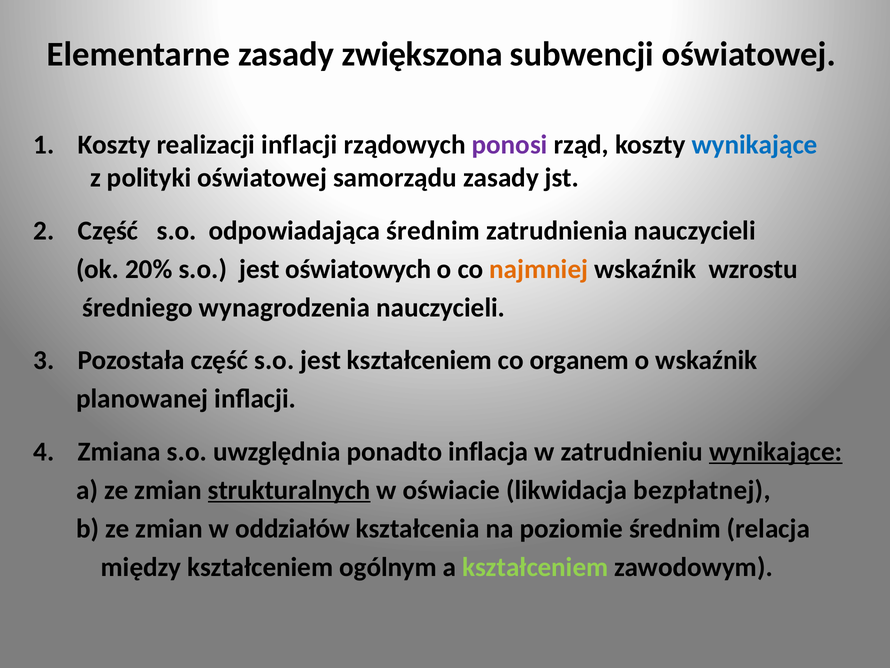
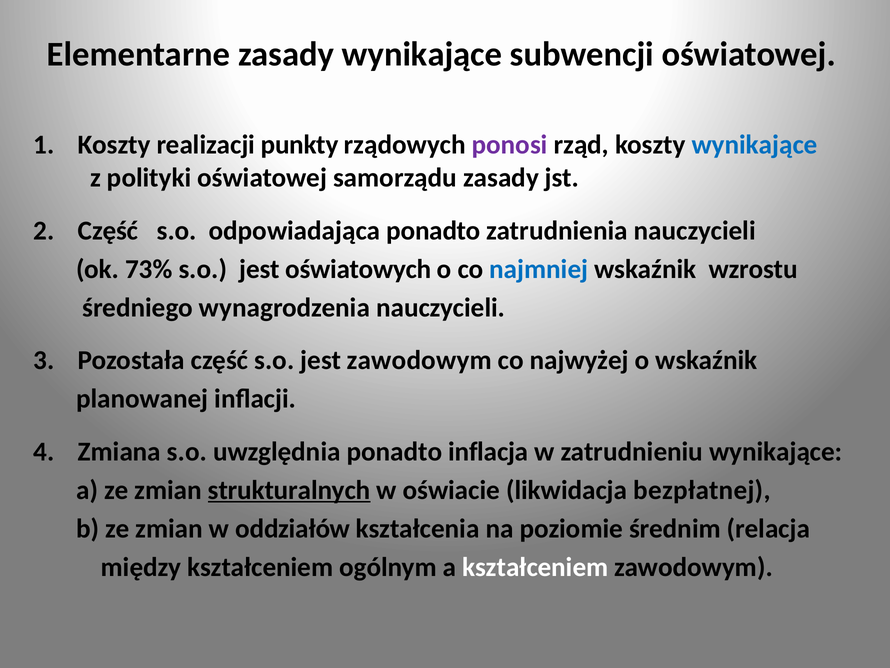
zasady zwiększona: zwiększona -> wynikające
realizacji inflacji: inflacji -> punkty
odpowiadająca średnim: średnim -> ponadto
20%: 20% -> 73%
najmniej colour: orange -> blue
jest kształceniem: kształceniem -> zawodowym
organem: organem -> najwyżej
wynikające at (776, 451) underline: present -> none
kształceniem at (535, 567) colour: light green -> white
